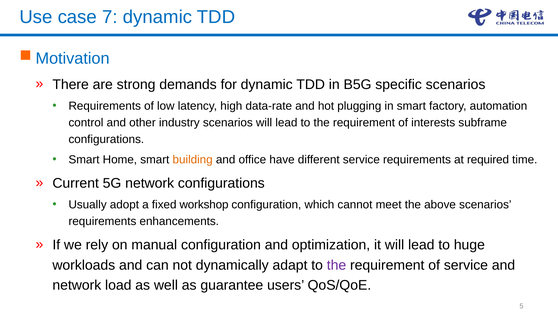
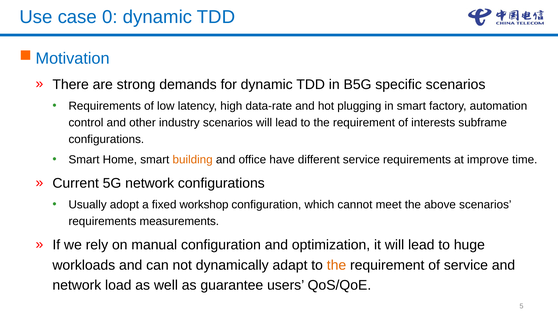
7: 7 -> 0
required: required -> improve
enhancements: enhancements -> measurements
the at (336, 265) colour: purple -> orange
